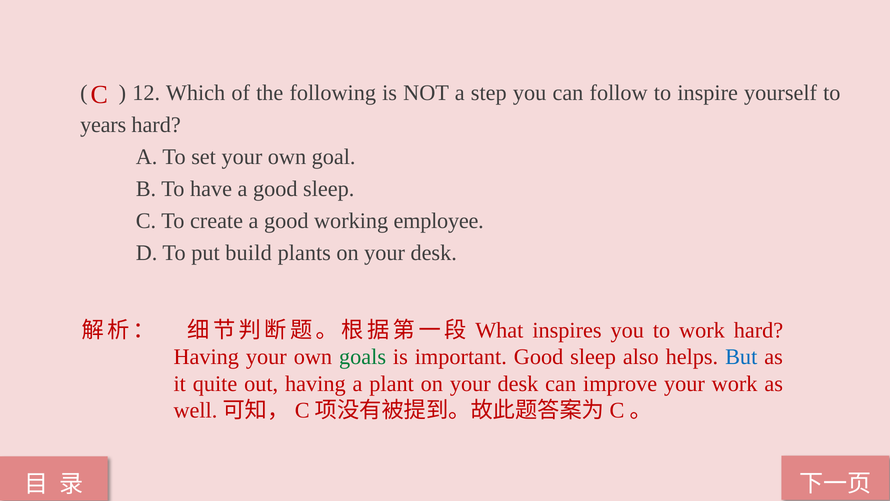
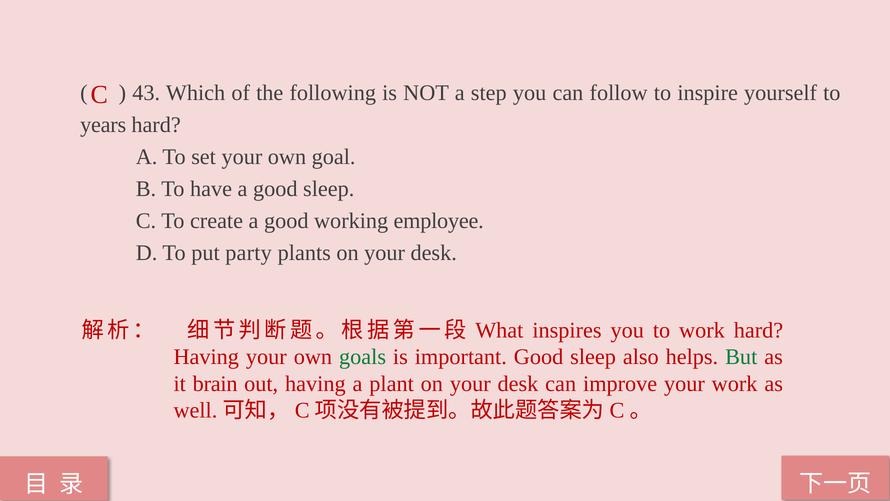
12: 12 -> 43
build: build -> party
But colour: blue -> green
quite: quite -> brain
